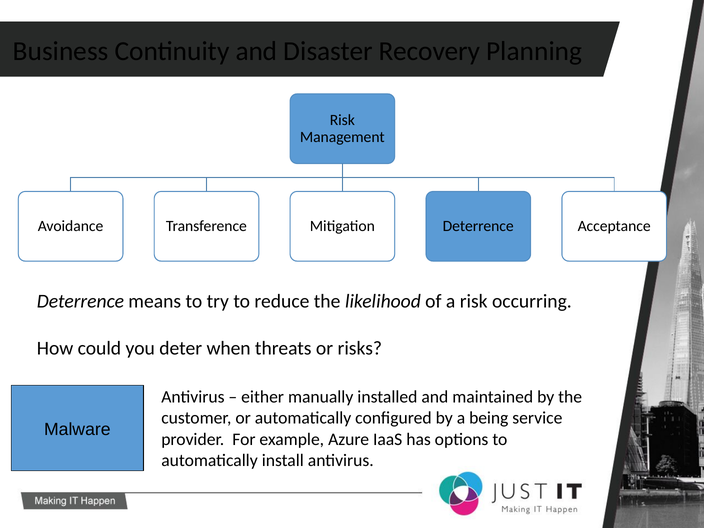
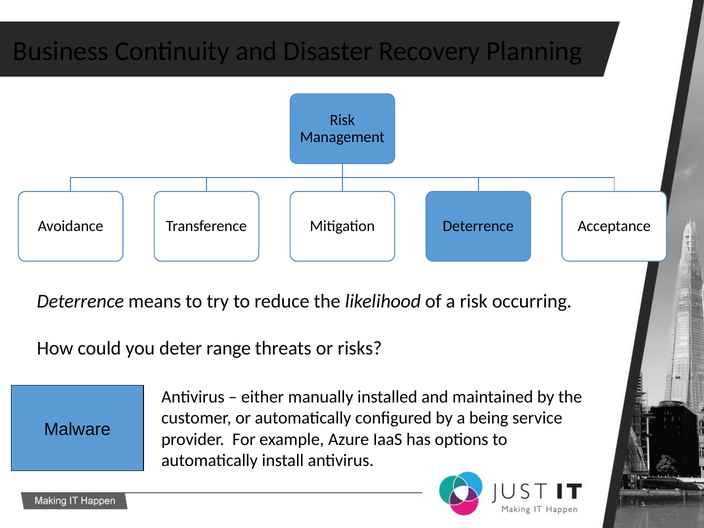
when: when -> range
